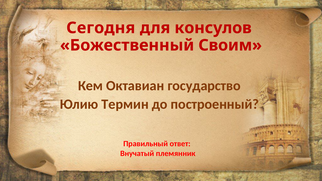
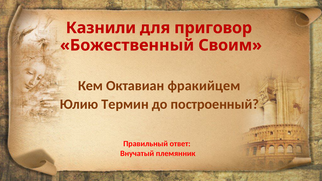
Сегодня: Сегодня -> Казнили
консулов: консулов -> приговор
государство: государство -> фракийцем
